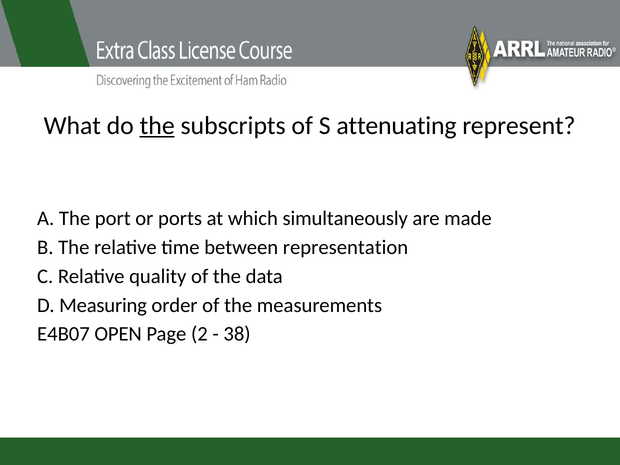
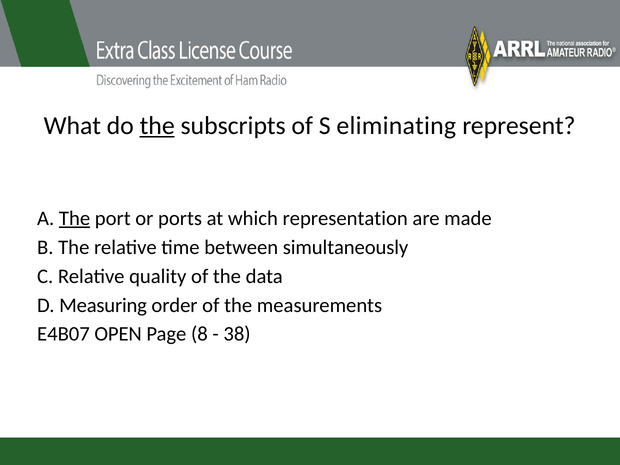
attenuating: attenuating -> eliminating
The at (75, 218) underline: none -> present
simultaneously: simultaneously -> representation
representation: representation -> simultaneously
2: 2 -> 8
